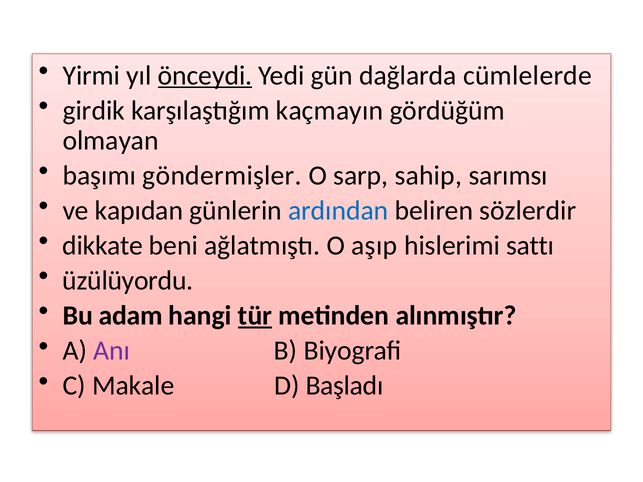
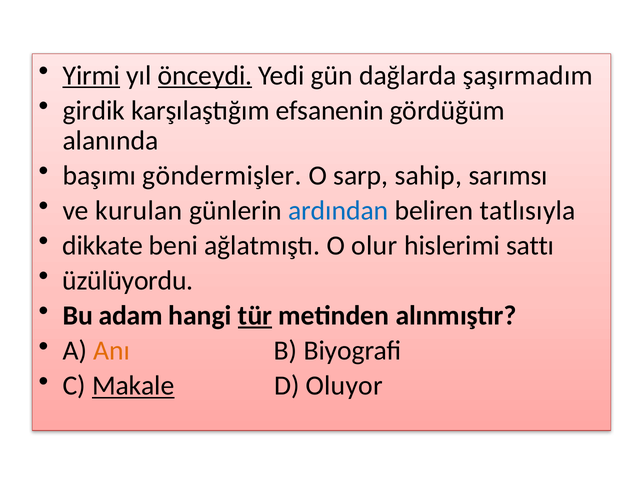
Yirmi underline: none -> present
cümlelerde: cümlelerde -> şaşırmadım
kaçmayın: kaçmayın -> efsanenin
olmayan: olmayan -> alanında
kapıdan: kapıdan -> kurulan
sözlerdir: sözlerdir -> tatlısıyla
aşıp: aşıp -> olur
Anı colour: purple -> orange
Makale underline: none -> present
Başladı: Başladı -> Oluyor
